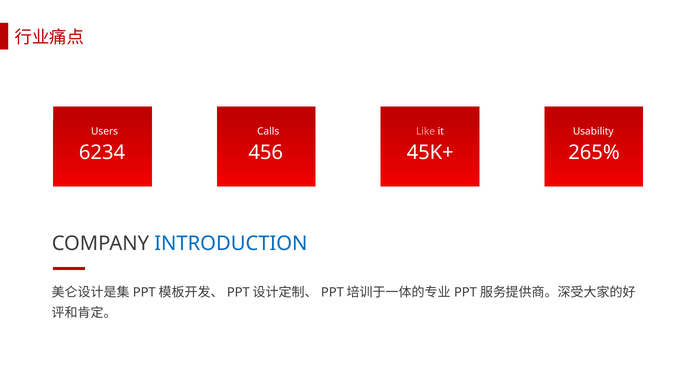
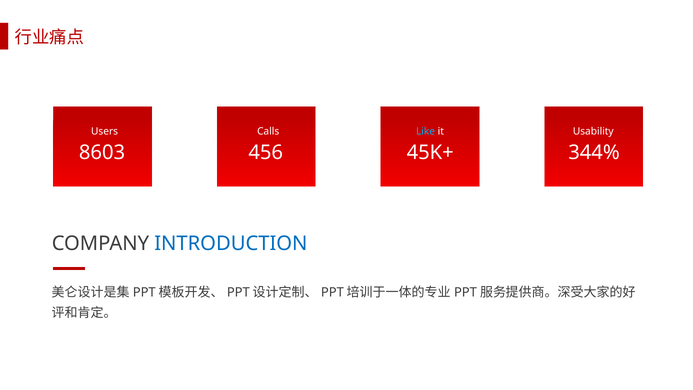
Like colour: pink -> light blue
6234: 6234 -> 8603
265%: 265% -> 344%
